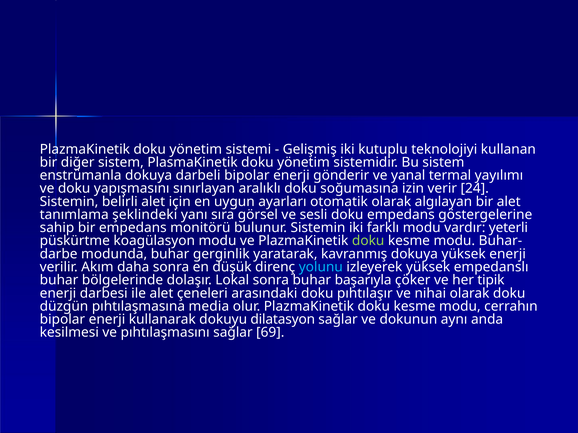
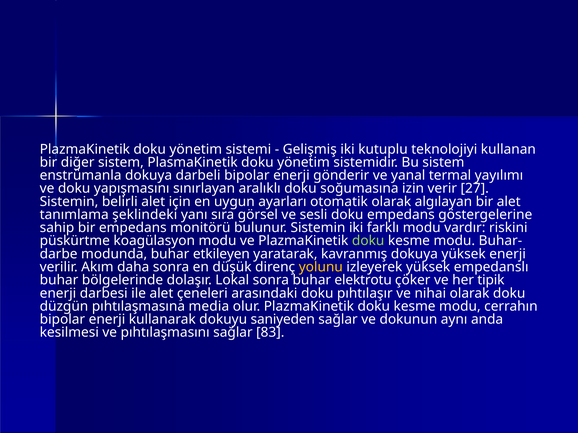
24: 24 -> 27
yeterli: yeterli -> riskini
gerginlik: gerginlik -> etkileyen
yolunu colour: light blue -> yellow
başarıyla: başarıyla -> elektrotu
dilatasyon: dilatasyon -> saniyeden
69: 69 -> 83
